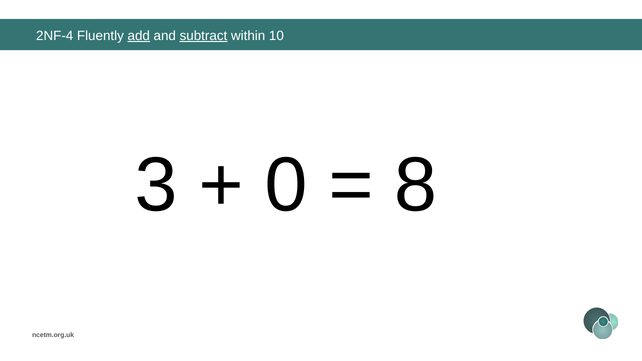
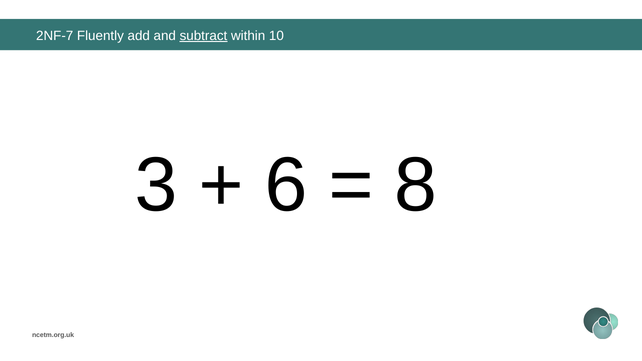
2NF-4: 2NF-4 -> 2NF-7
add underline: present -> none
0: 0 -> 6
